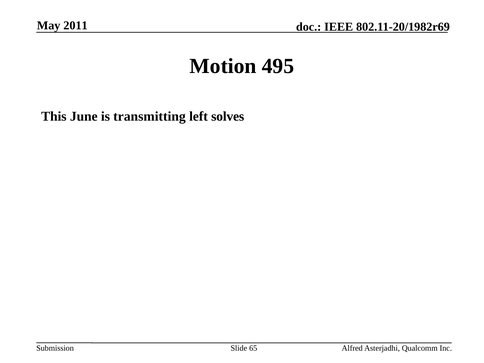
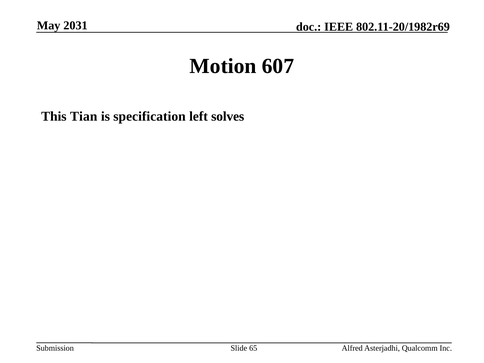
2011: 2011 -> 2031
495: 495 -> 607
June: June -> Tian
transmitting: transmitting -> specification
